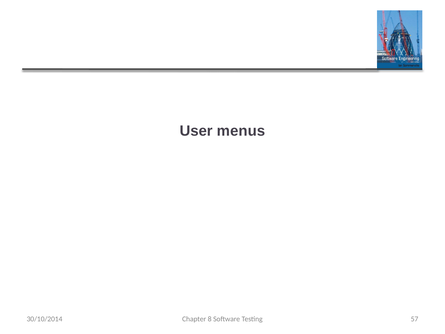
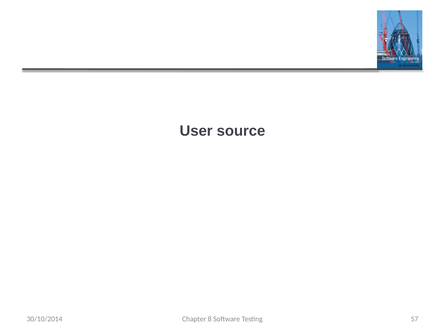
menus: menus -> source
